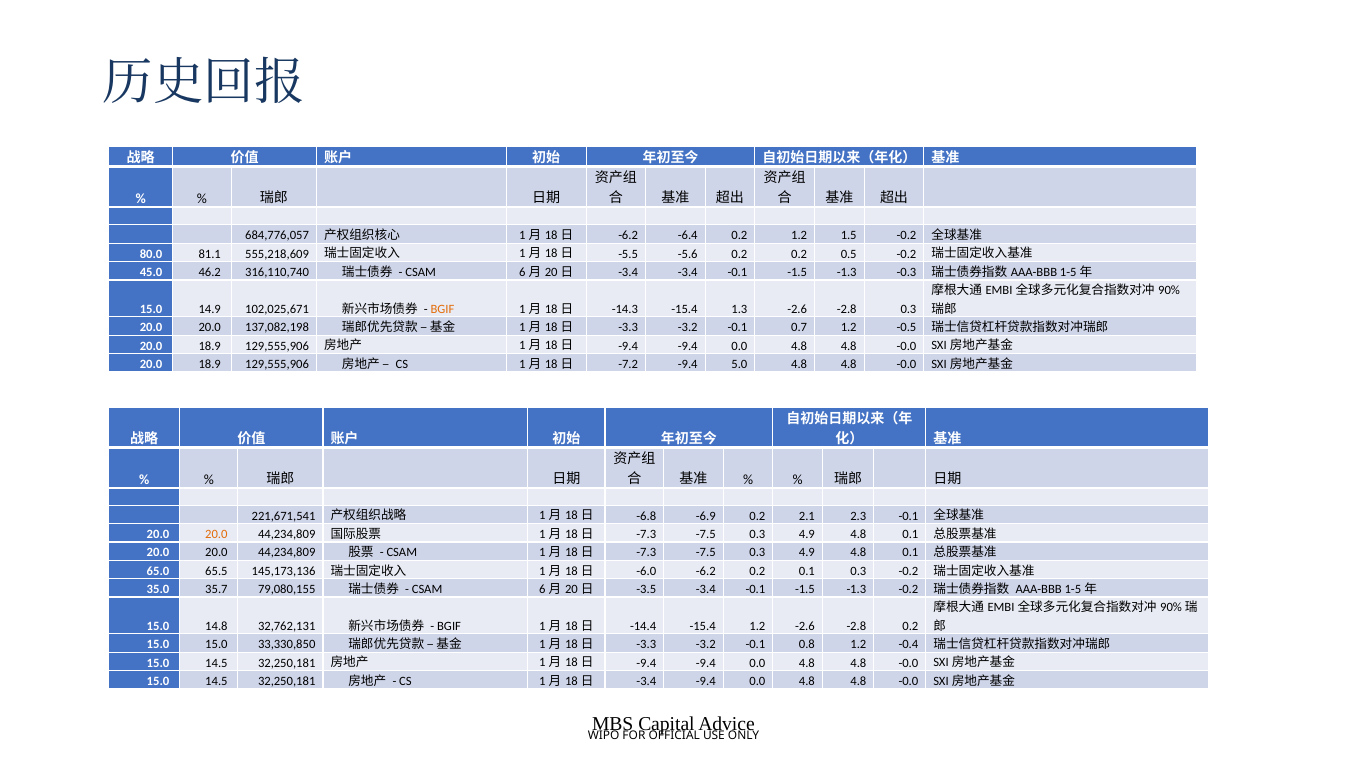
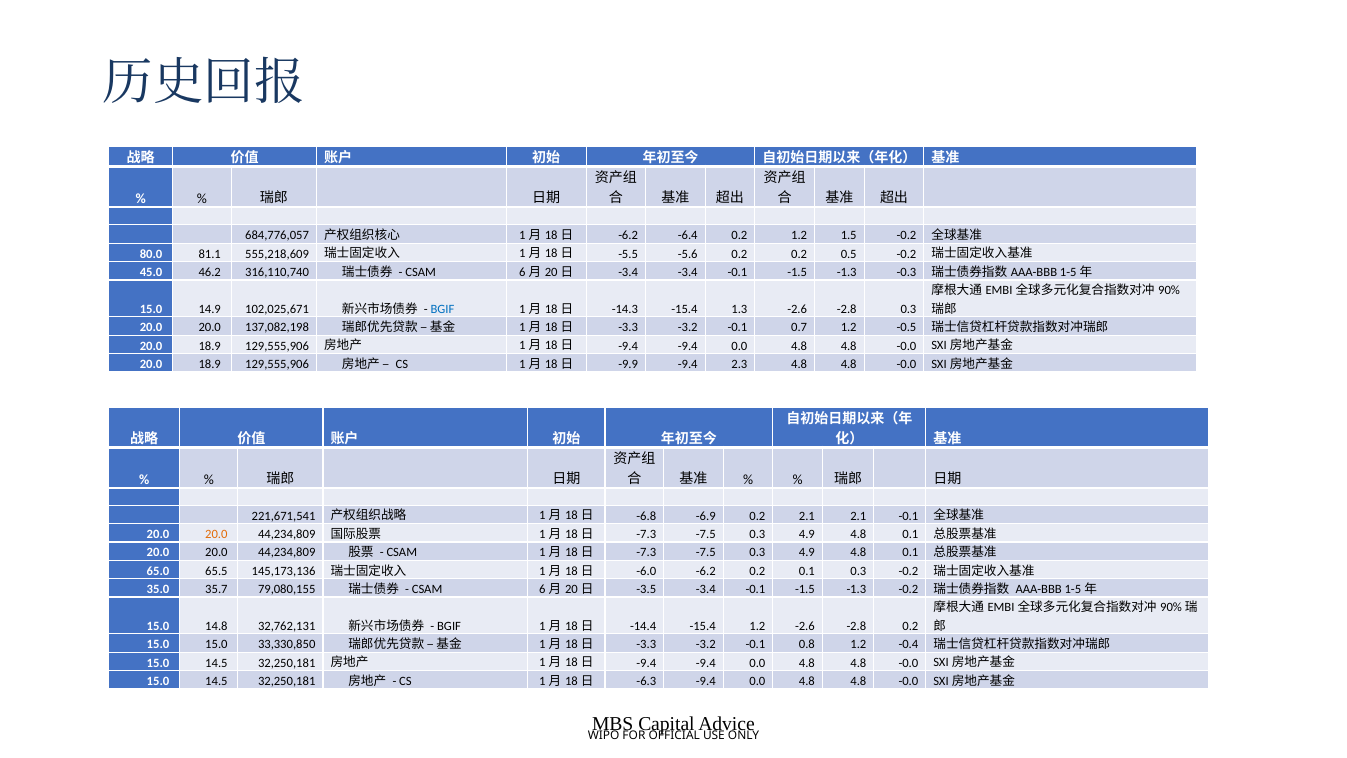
BGIF at (442, 309) colour: orange -> blue
-7.2: -7.2 -> -9.9
5.0: 5.0 -> 2.3
2.1 2.3: 2.3 -> 2.1
-3.4 at (646, 681): -3.4 -> -6.3
